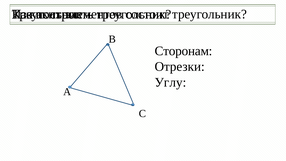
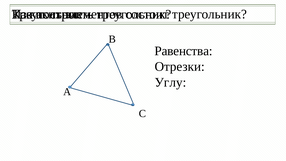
Сторонам: Сторонам -> Равенства
